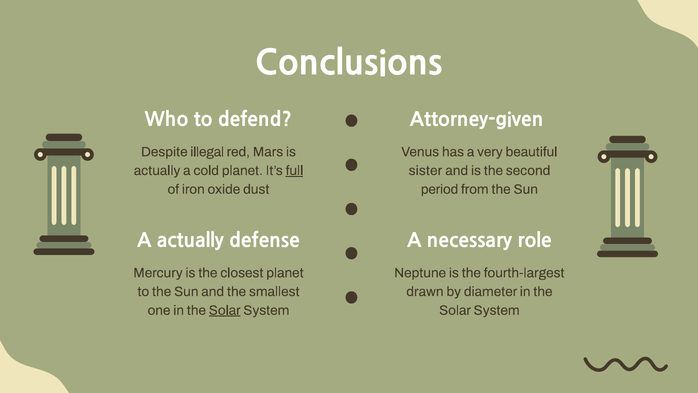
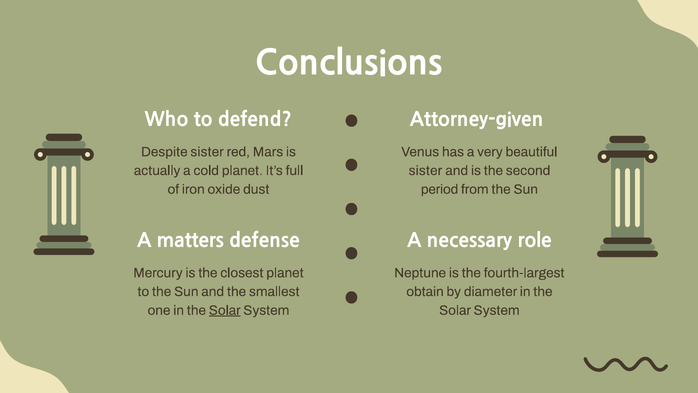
Despite illegal: illegal -> sister
full underline: present -> none
A actually: actually -> matters
drawn: drawn -> obtain
